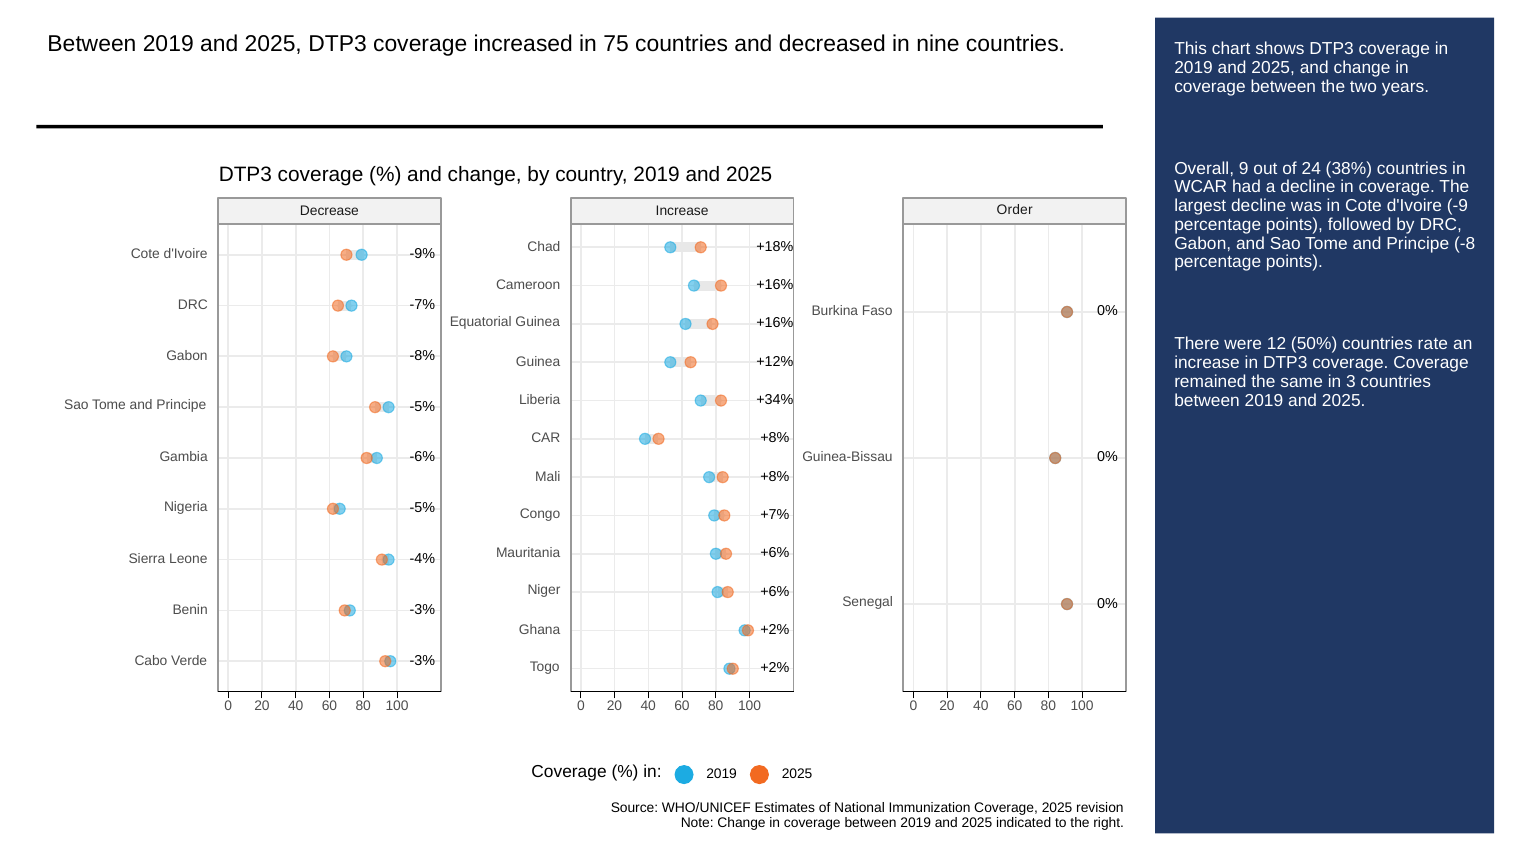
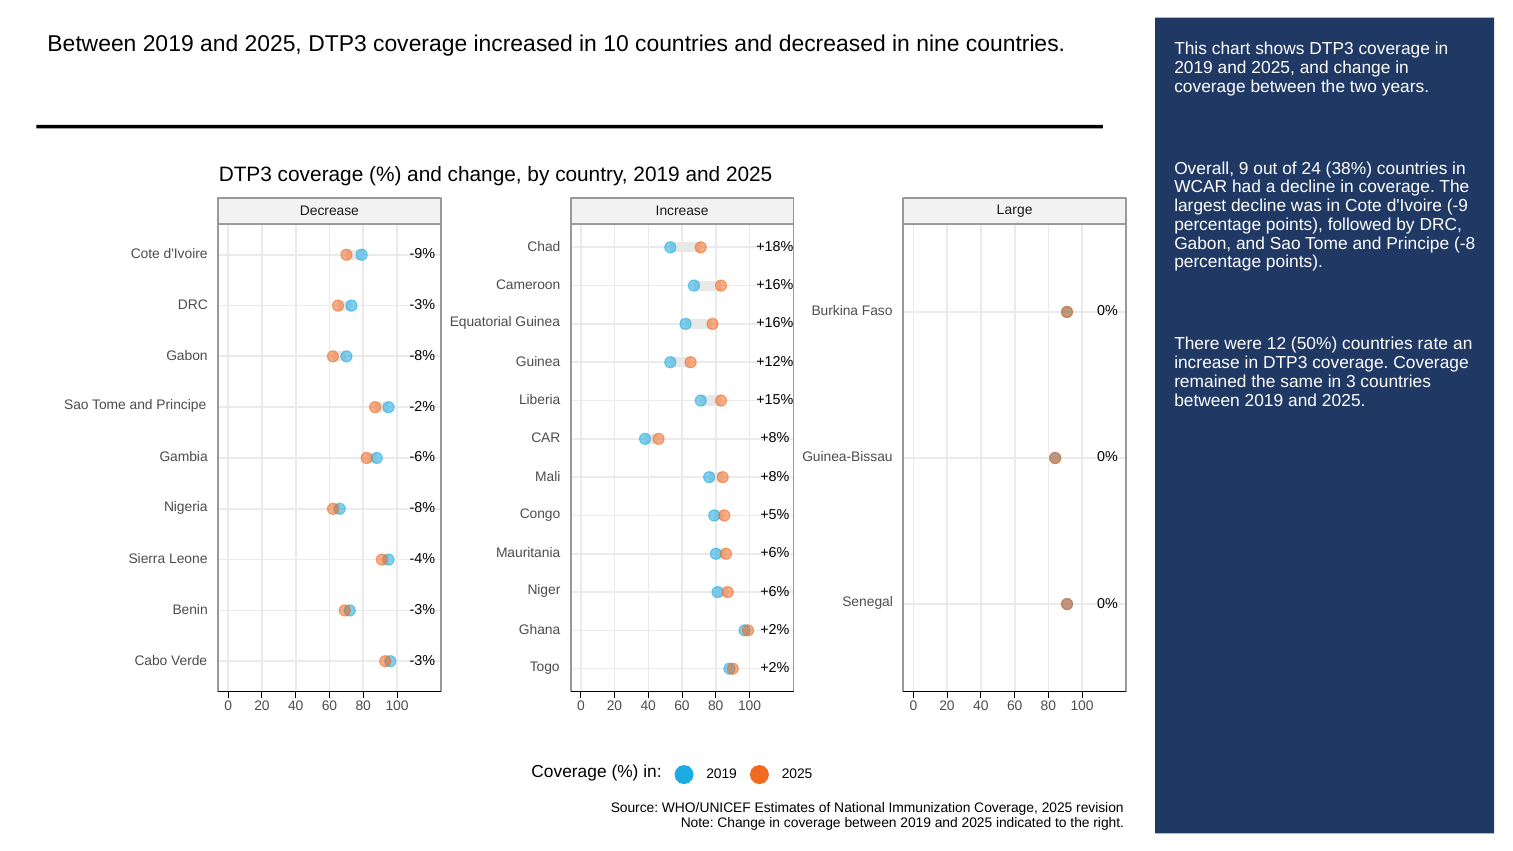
75: 75 -> 10
Order: Order -> Large
-7% at (422, 305): -7% -> -3%
+34%: +34% -> +15%
-5% at (422, 406): -5% -> -2%
-5% at (422, 508): -5% -> -8%
+7%: +7% -> +5%
